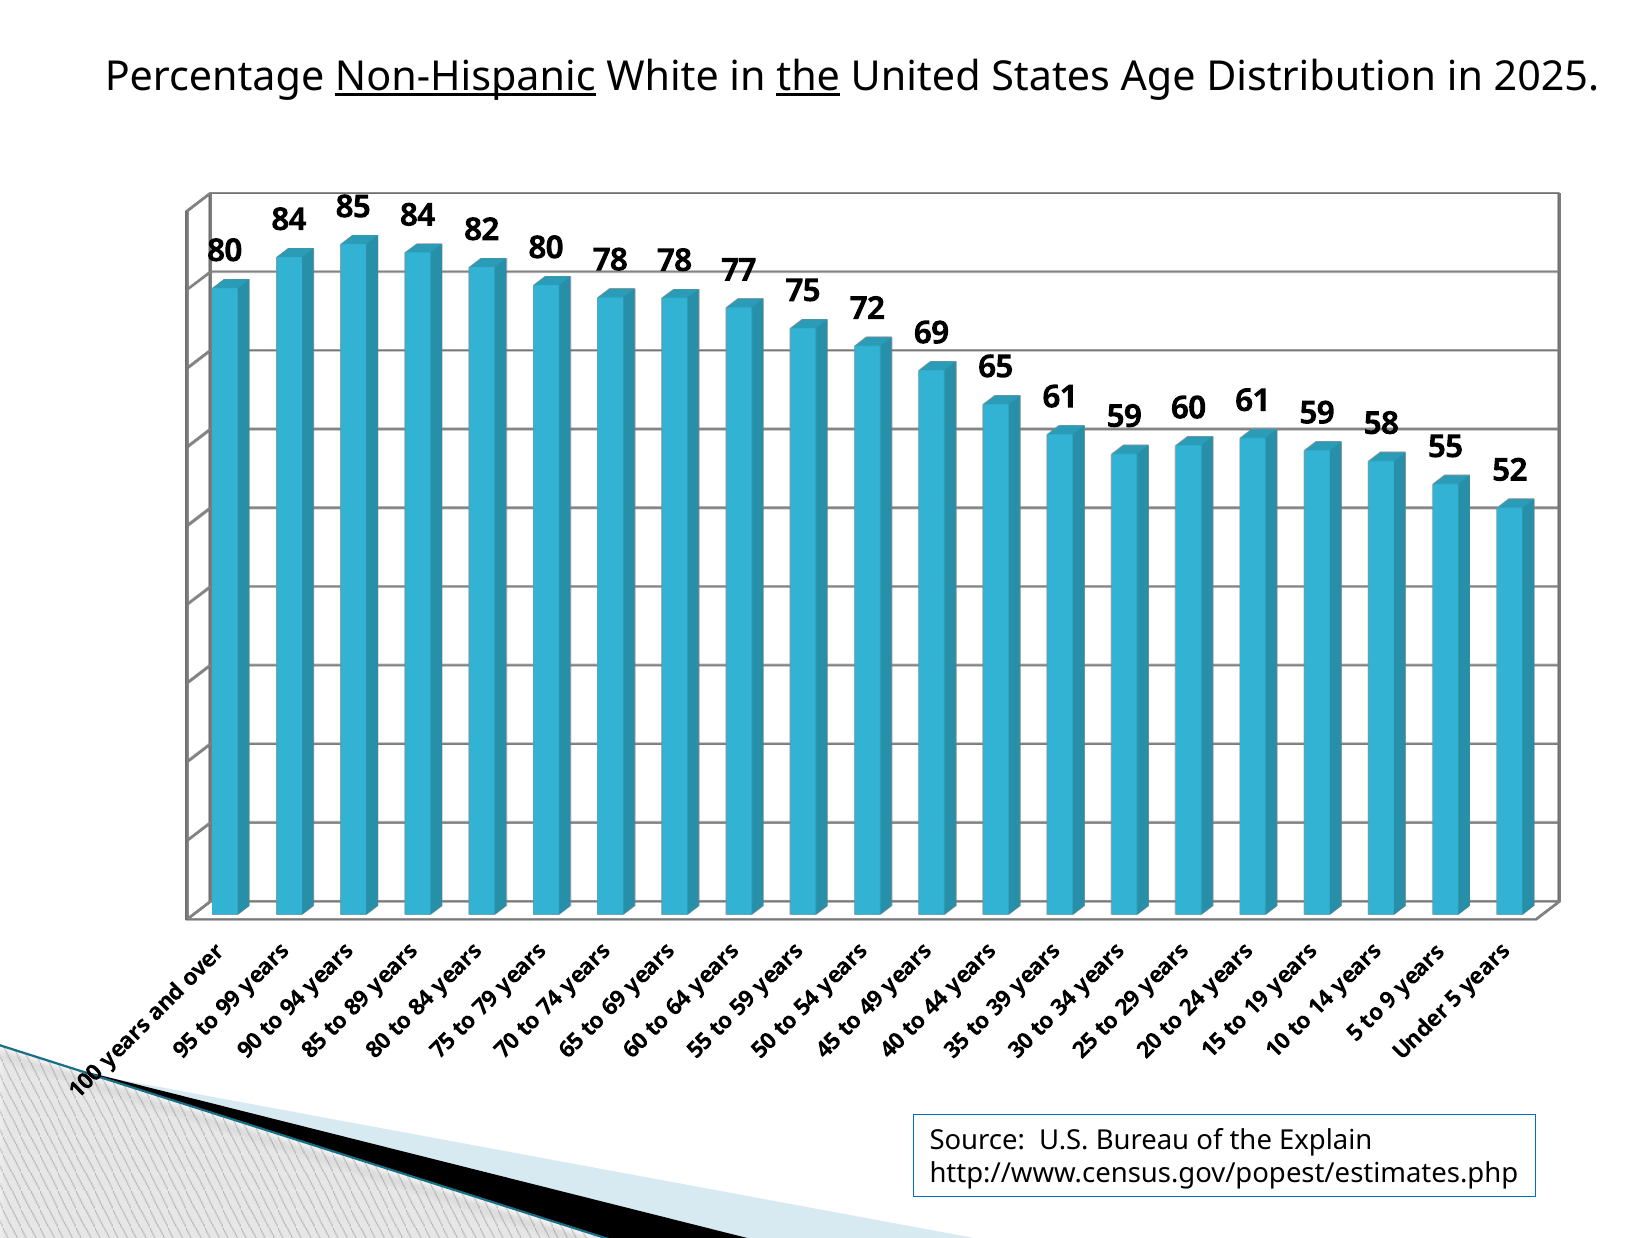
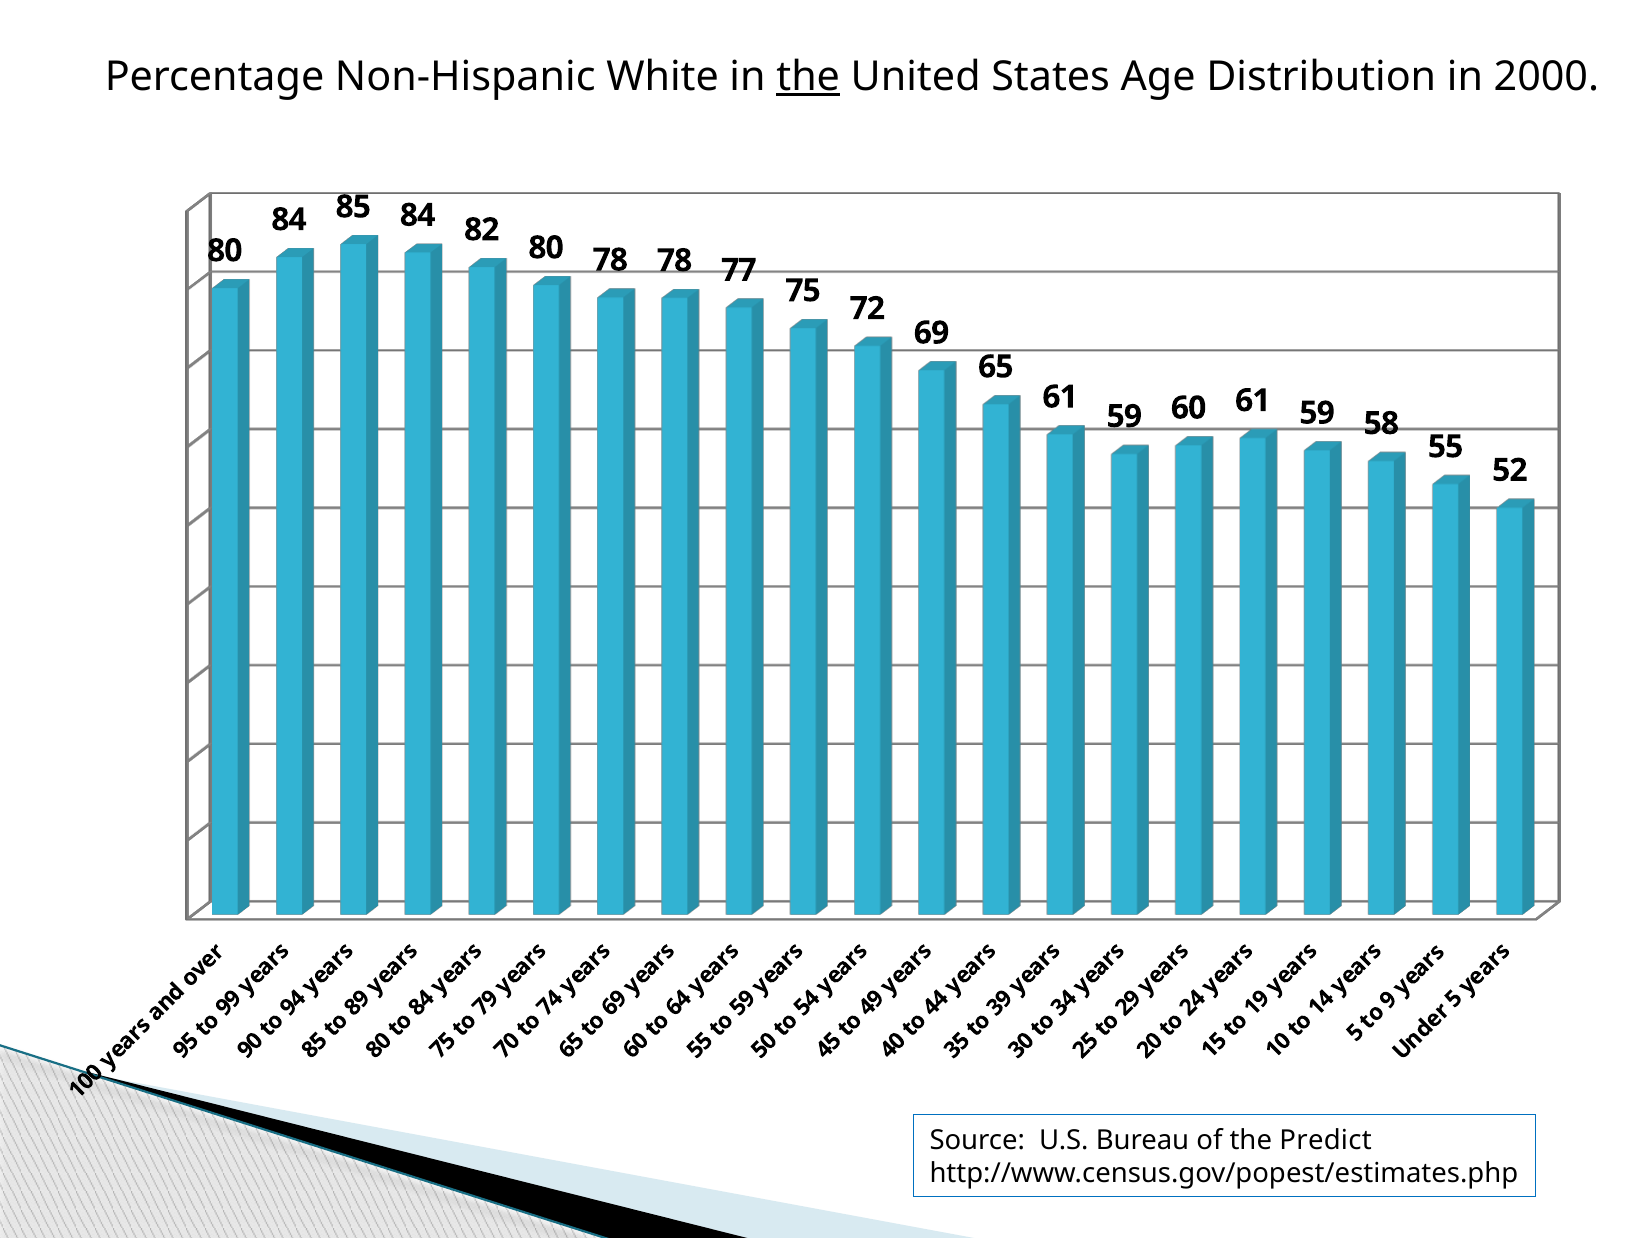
Non-Hispanic underline: present -> none
2025: 2025 -> 2000
Explain: Explain -> Predict
